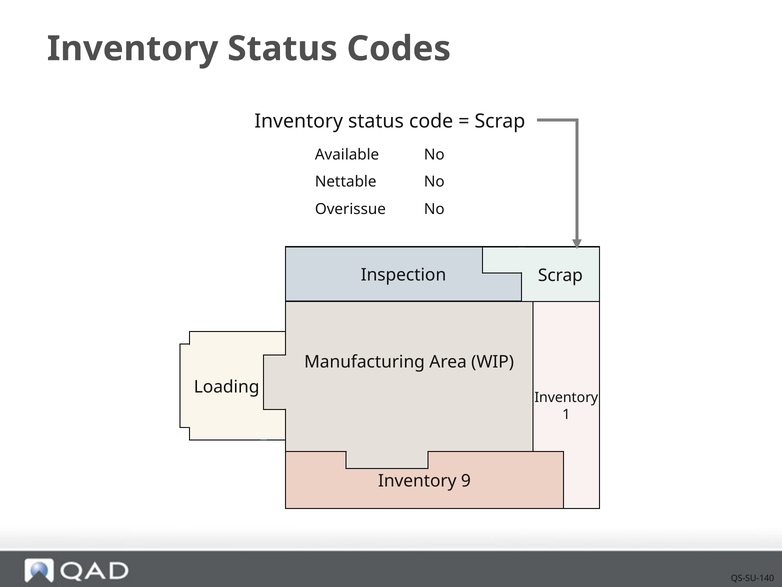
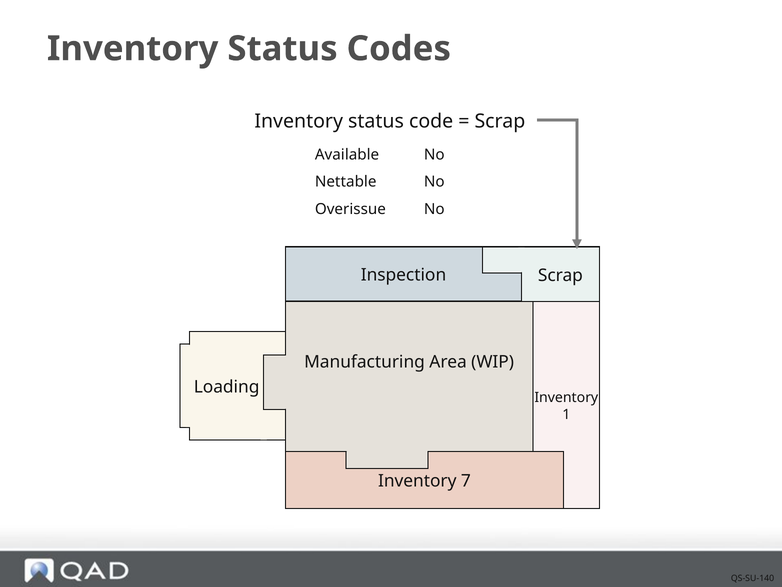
9: 9 -> 7
